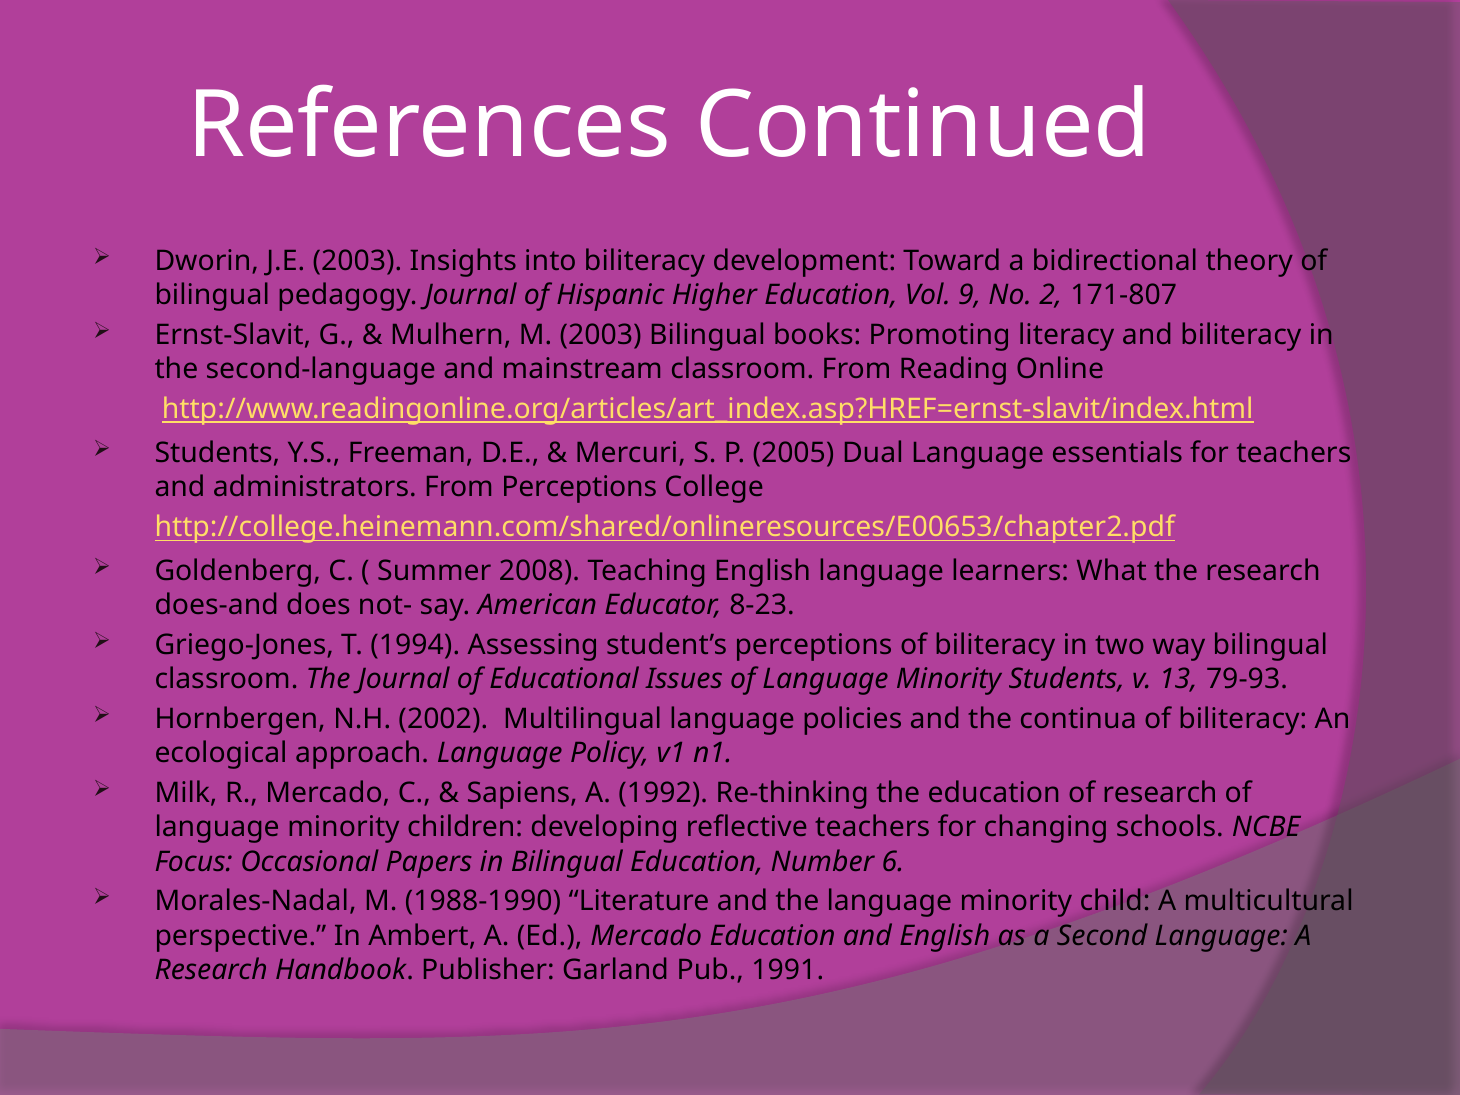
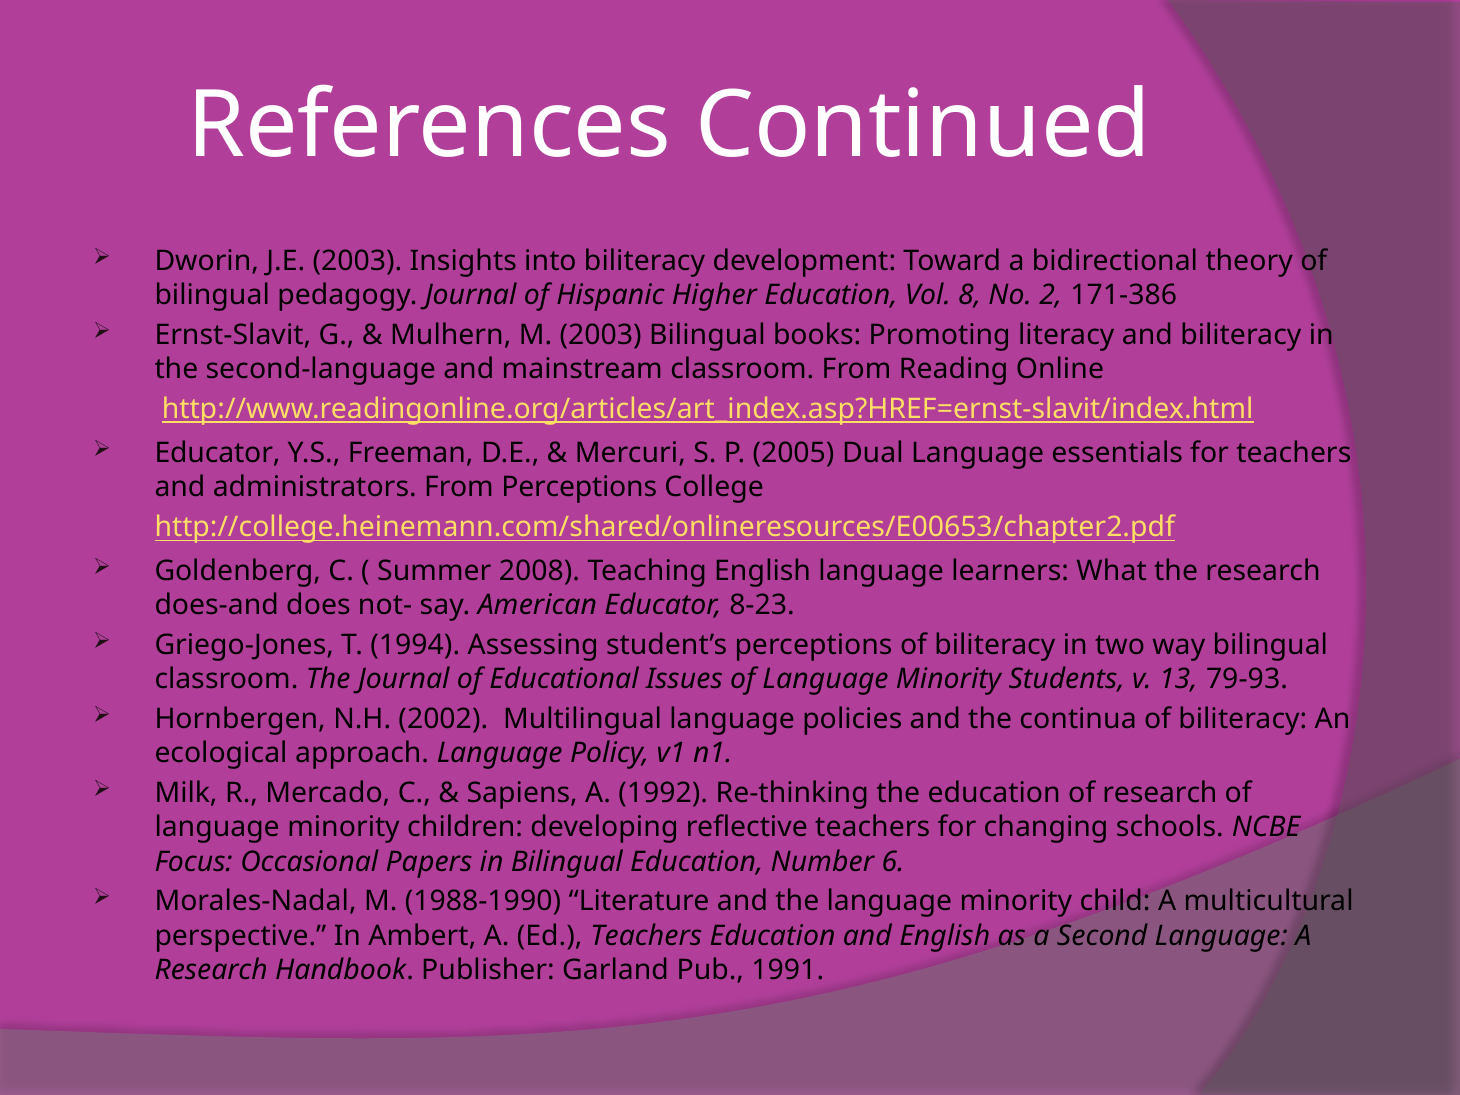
9: 9 -> 8
171-807: 171-807 -> 171-386
Students at (217, 453): Students -> Educator
Ed Mercado: Mercado -> Teachers
